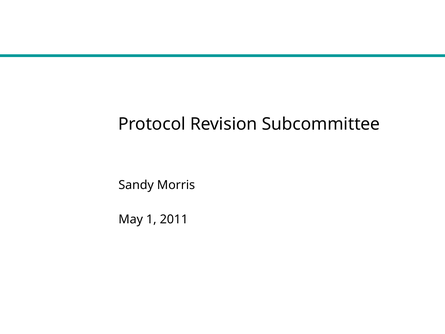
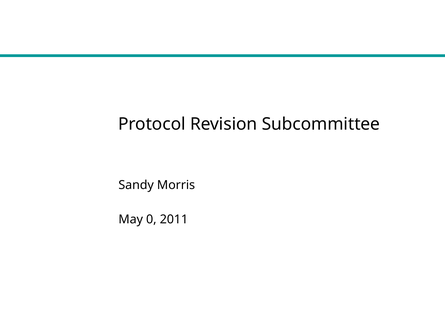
1: 1 -> 0
